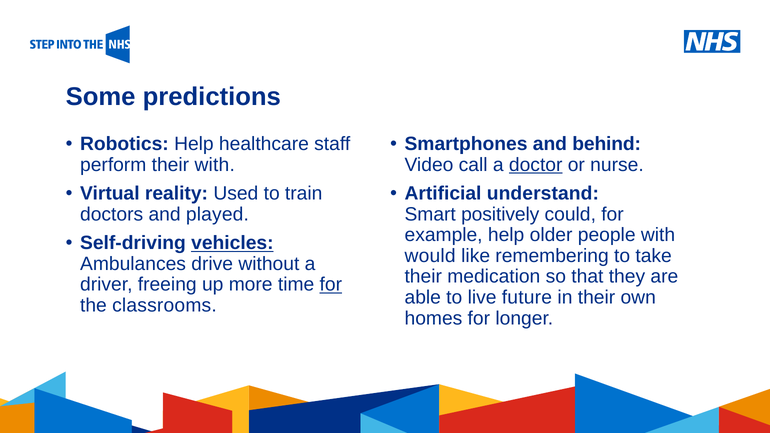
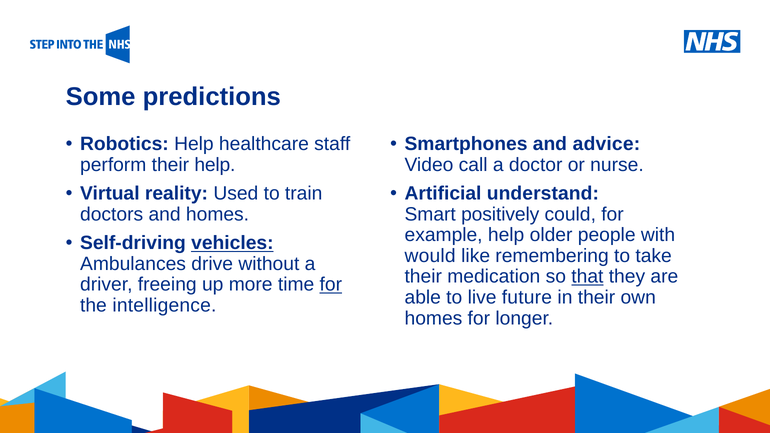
behind: behind -> advice
their with: with -> help
doctor underline: present -> none
and played: played -> homes
that underline: none -> present
classrooms: classrooms -> intelligence
